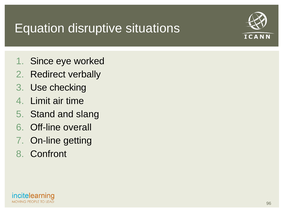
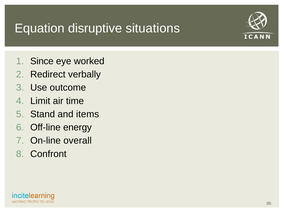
checking: checking -> outcome
slang: slang -> items
overall: overall -> energy
getting: getting -> overall
